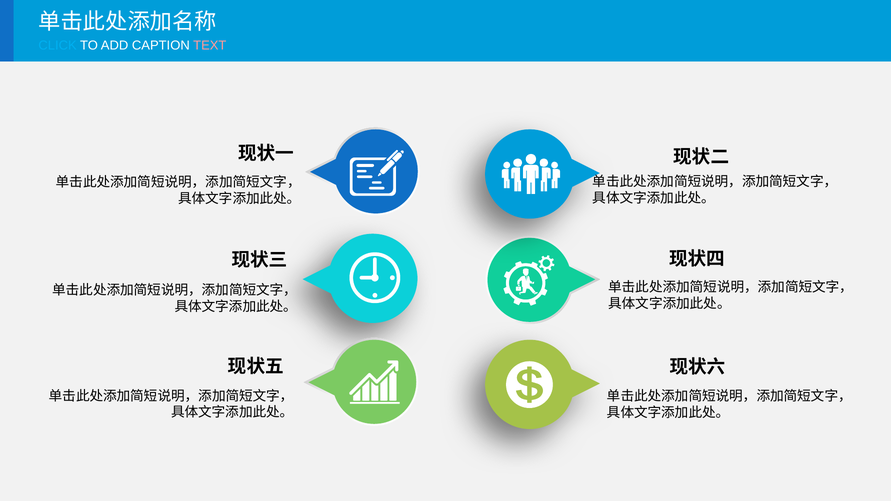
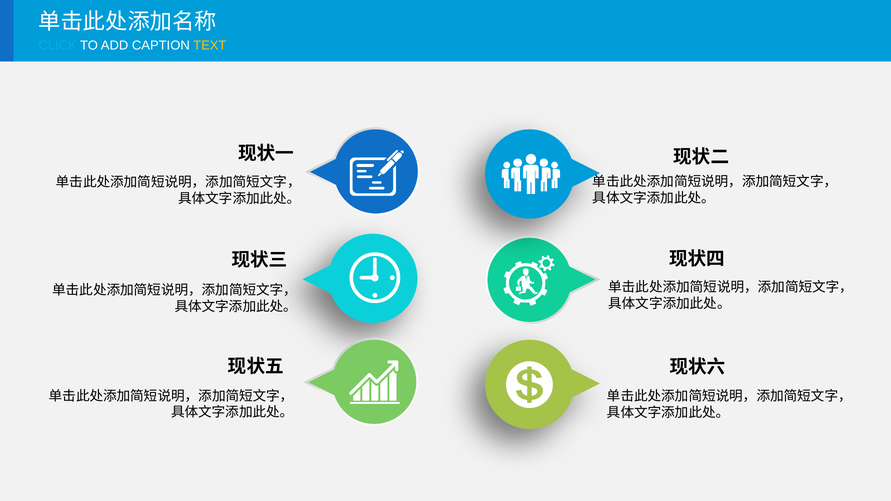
TEXT colour: pink -> yellow
